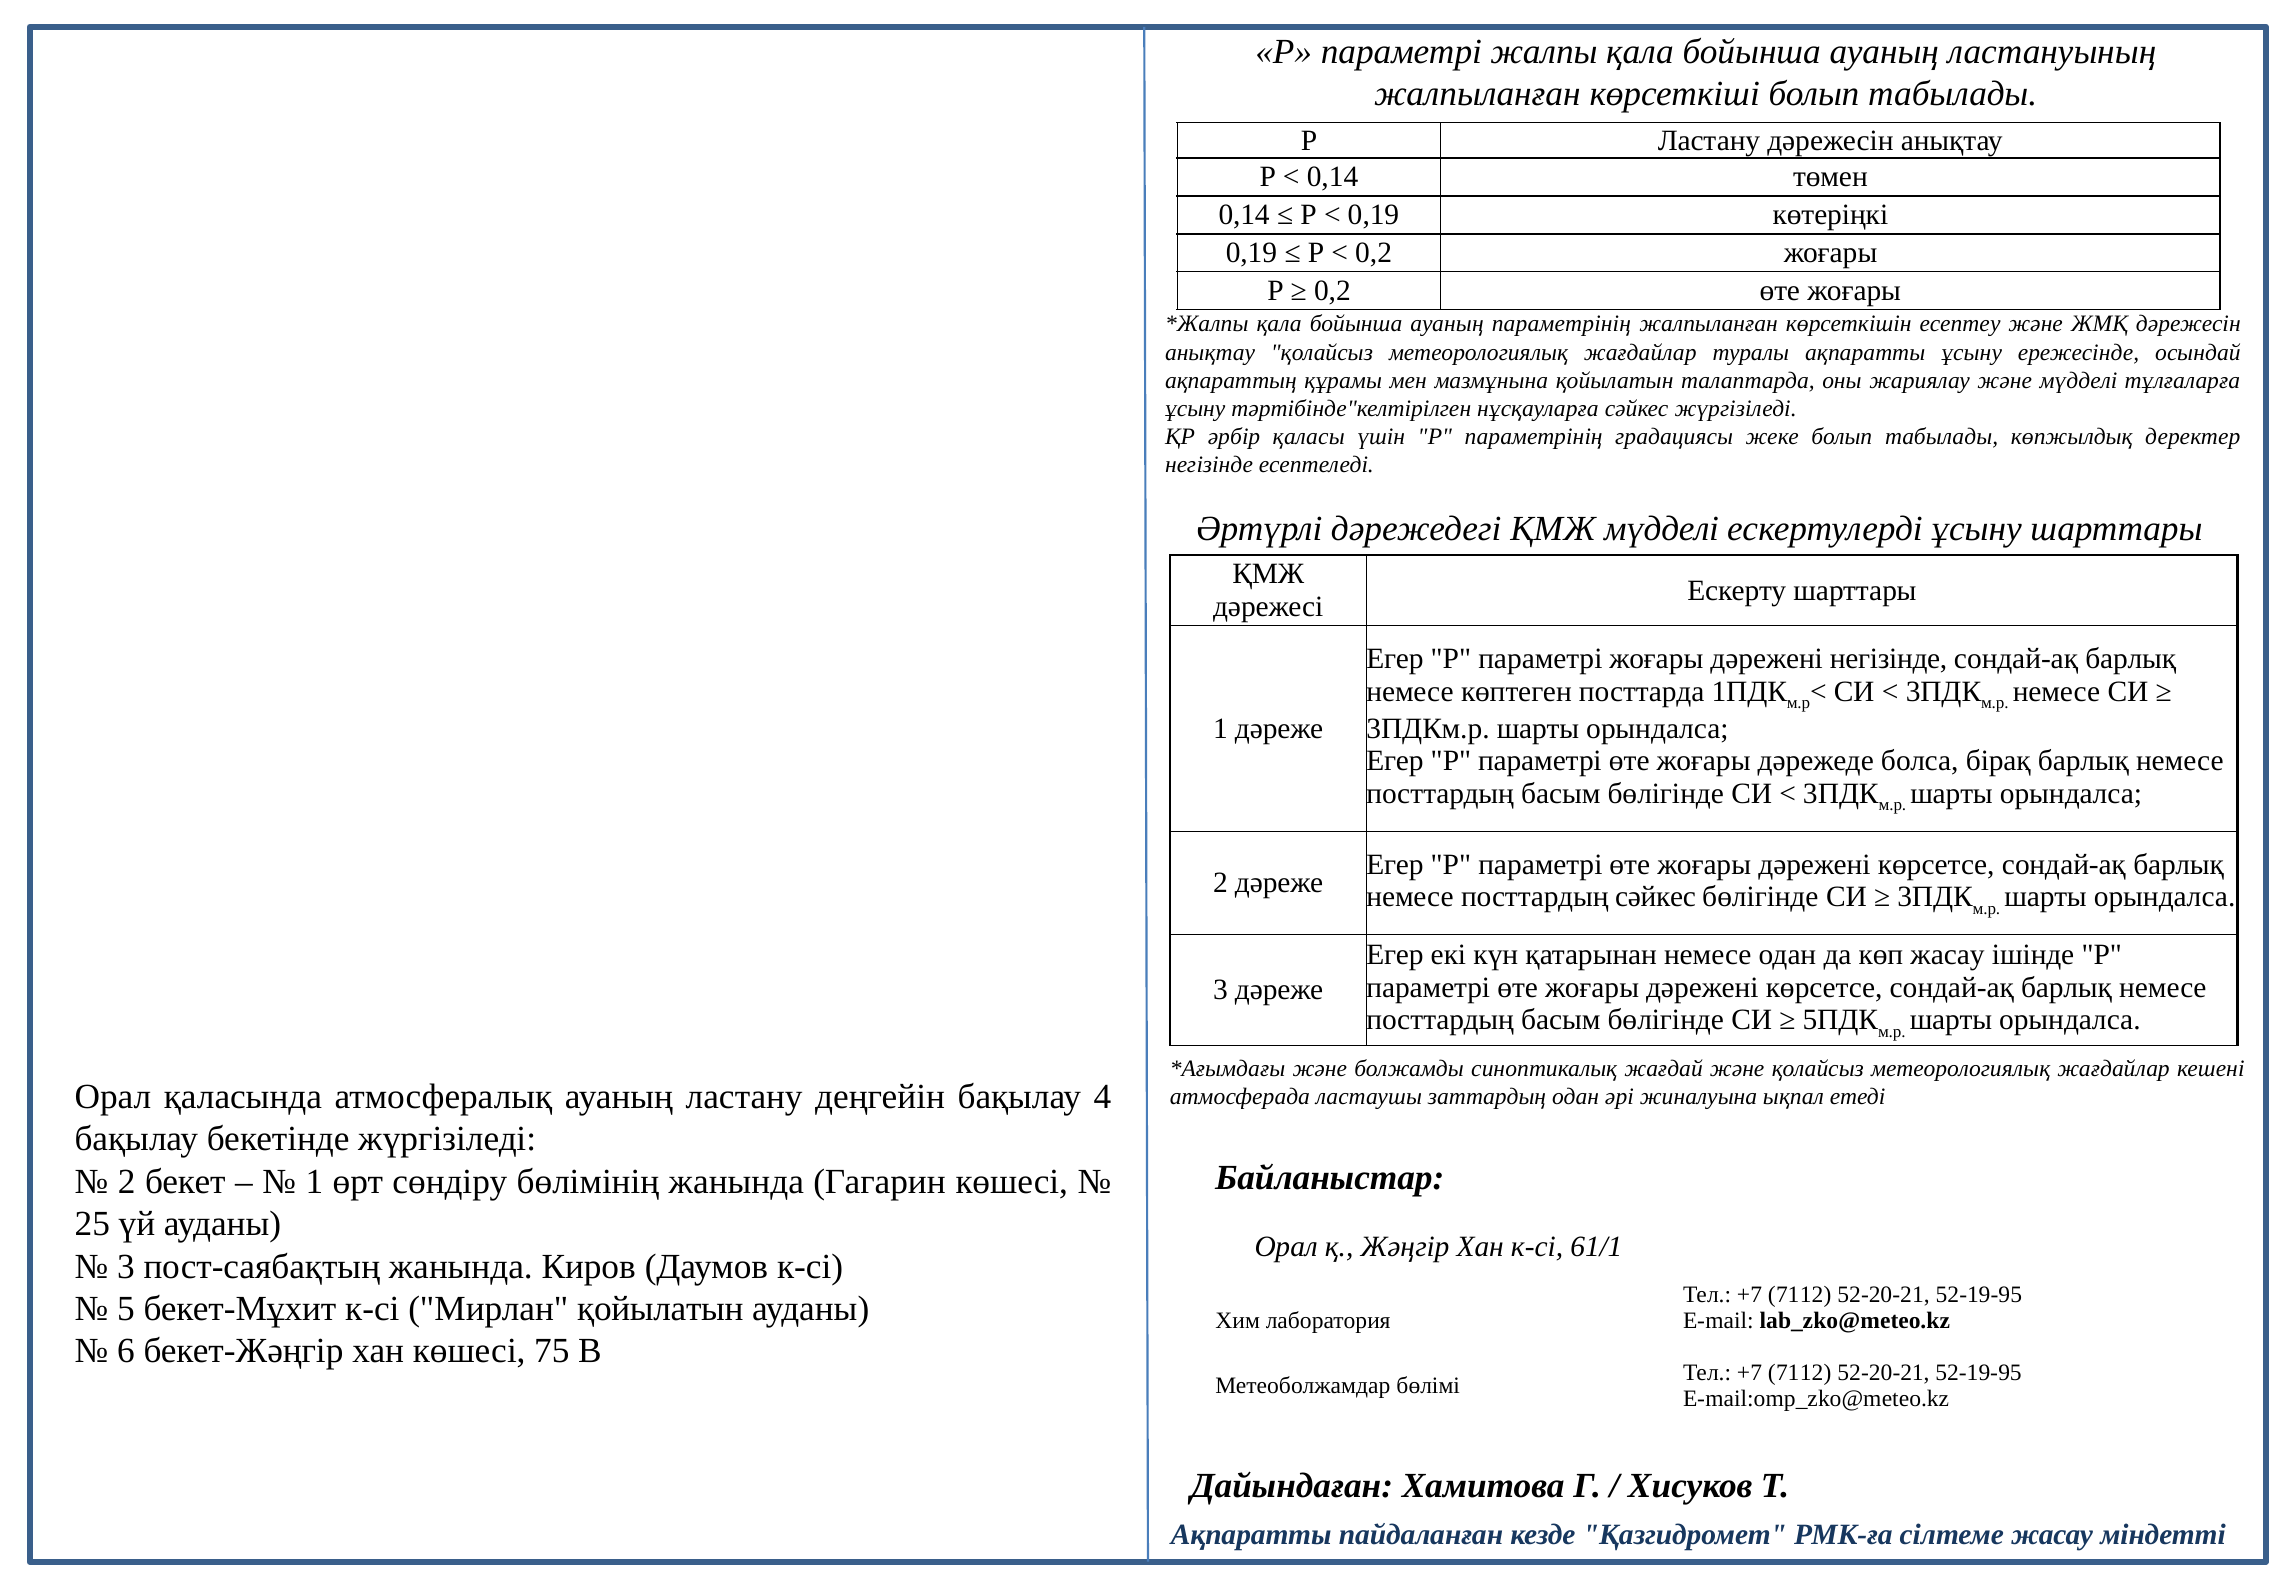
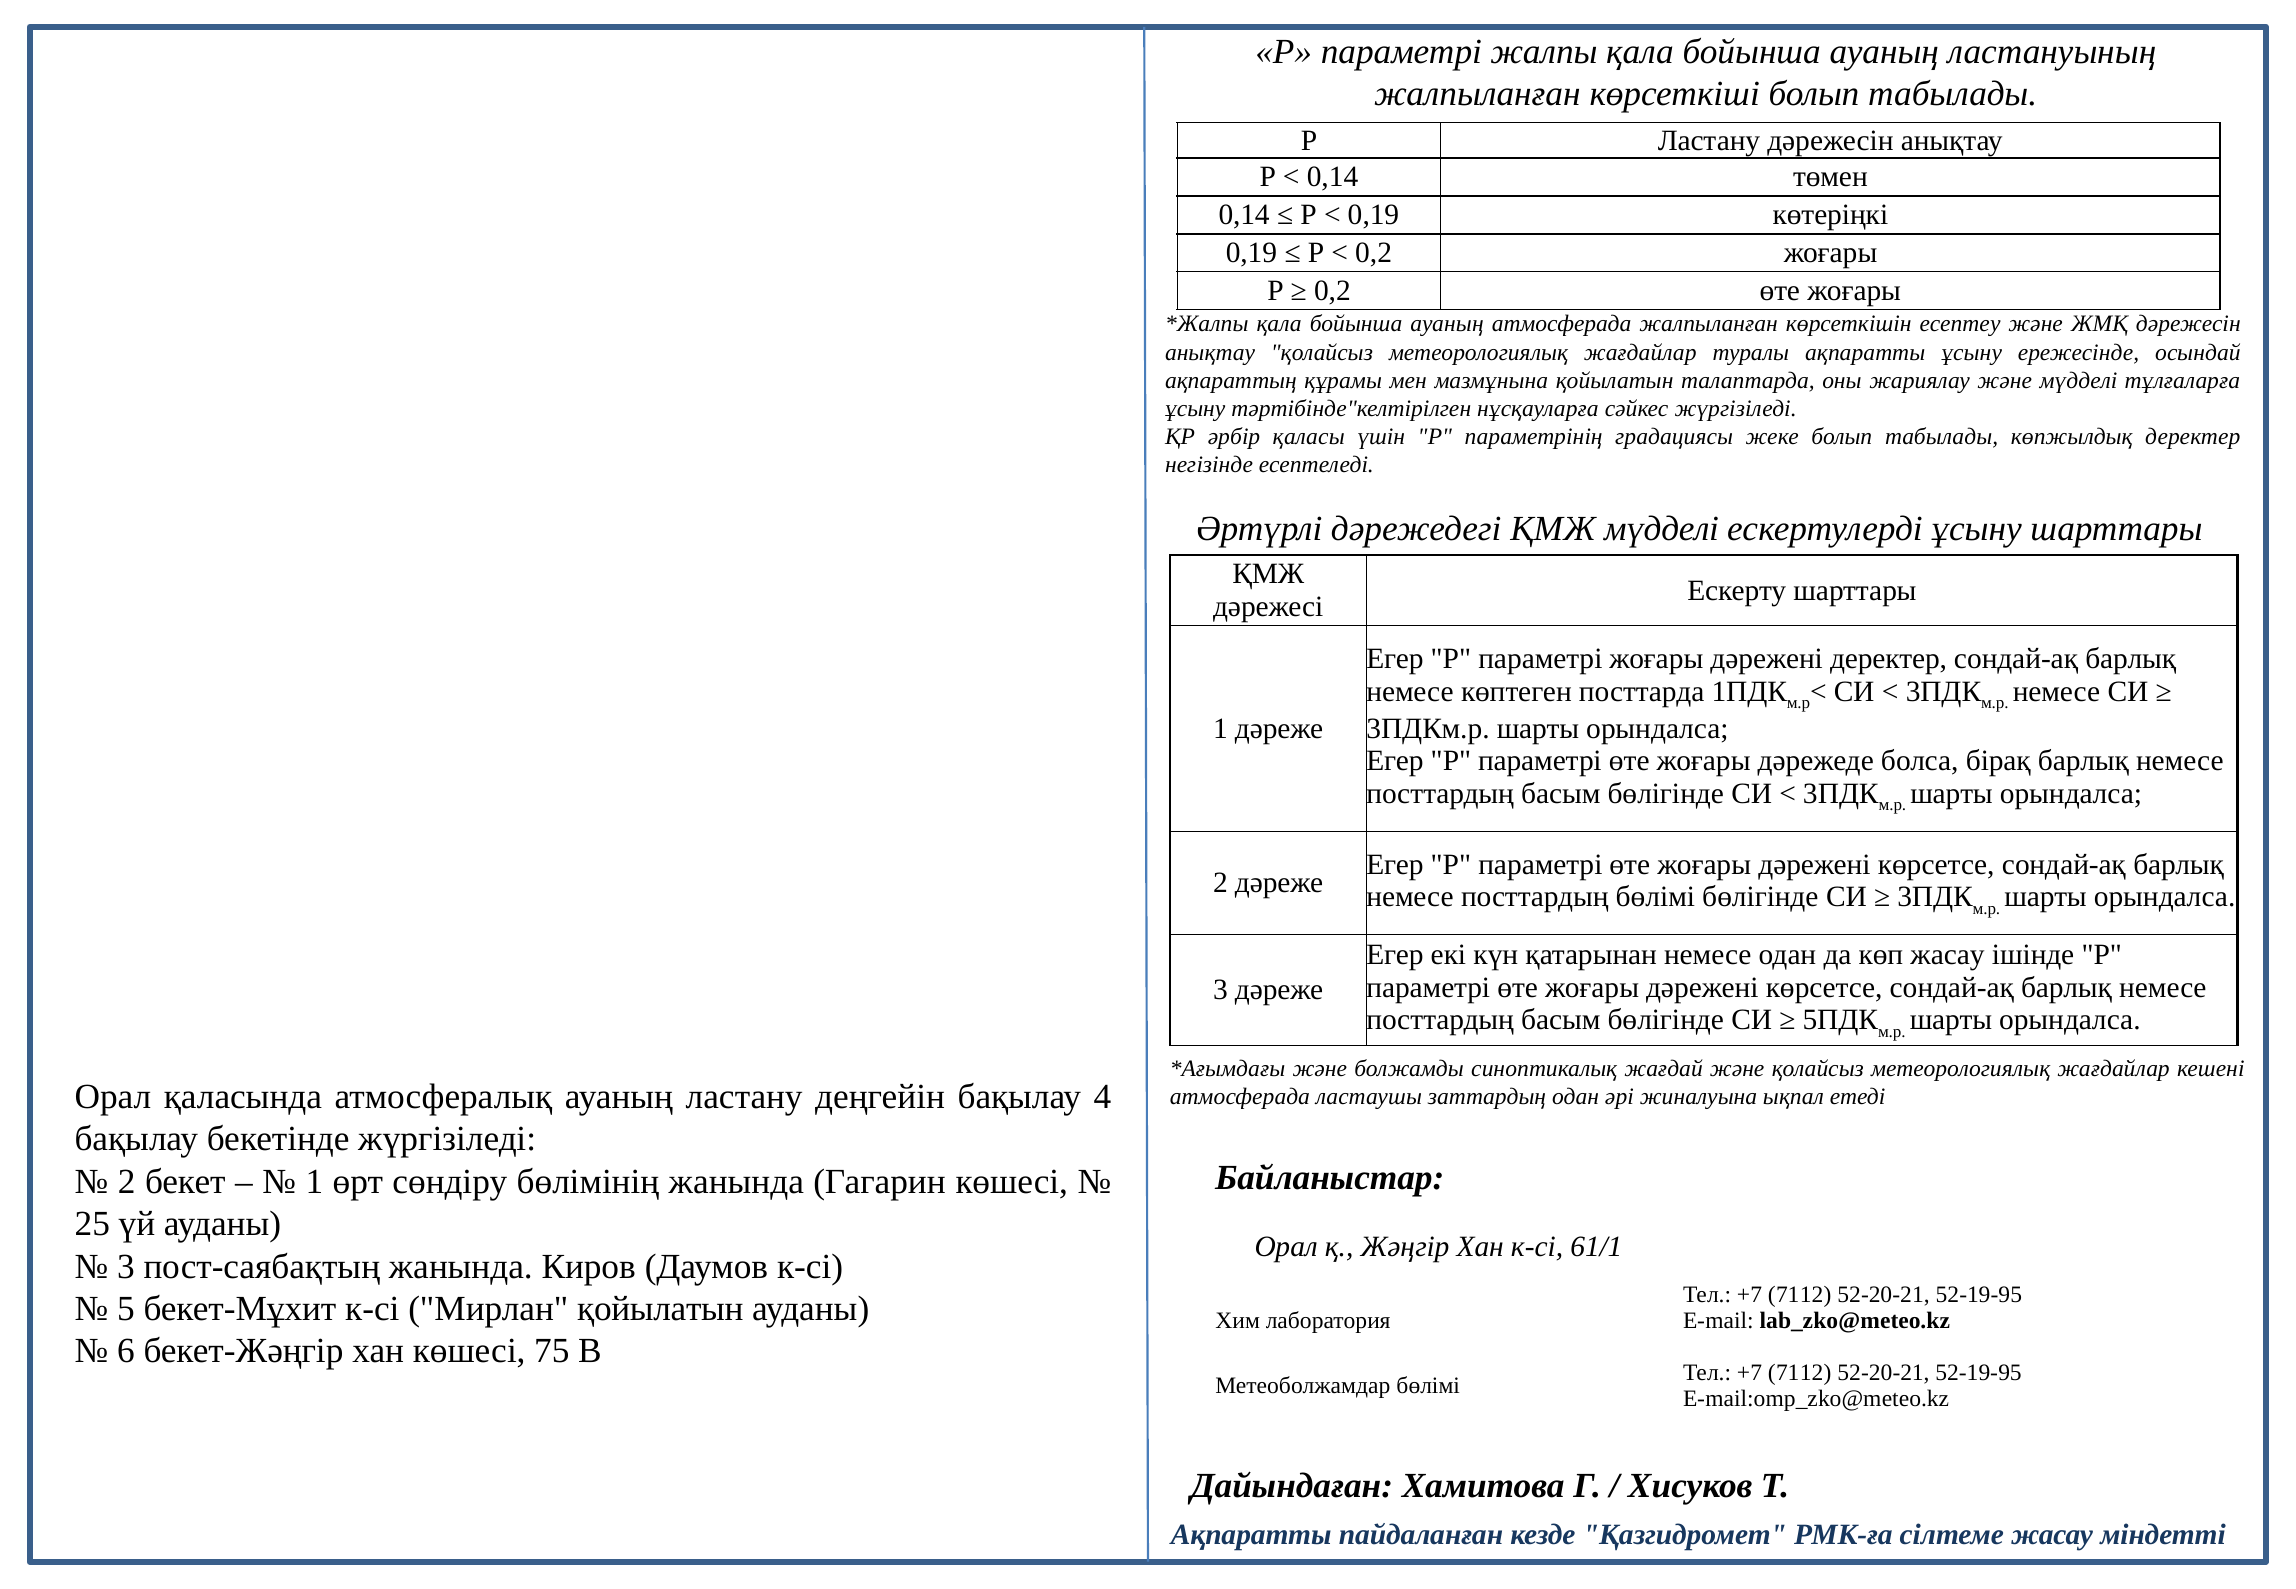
ауаның параметрінің: параметрінің -> атмосферада
дәрежені негізінде: негізінде -> деректер
посттардың сәйкес: сәйкес -> бөлімі
